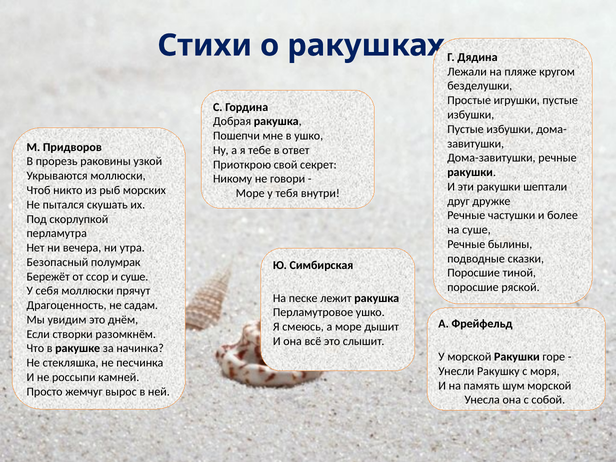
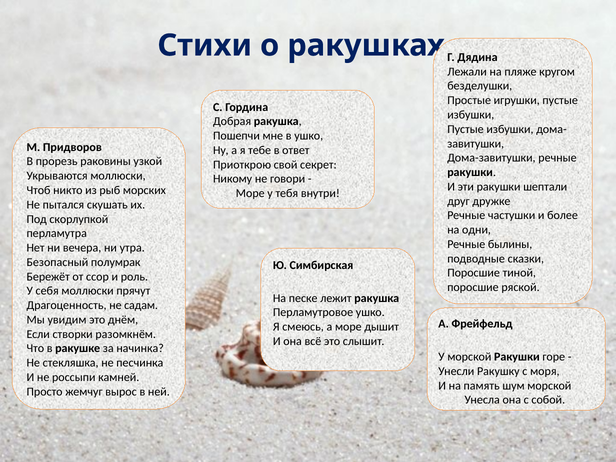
на суше: суше -> одни
и суше: суше -> роль
